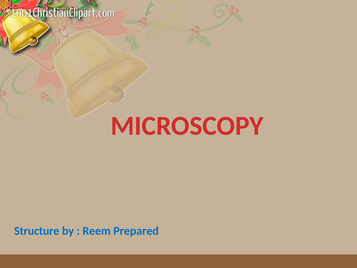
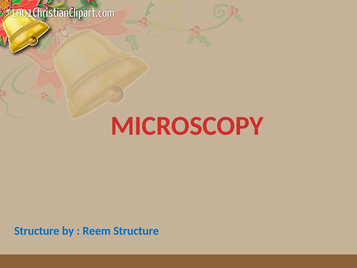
Reem Prepared: Prepared -> Structure
